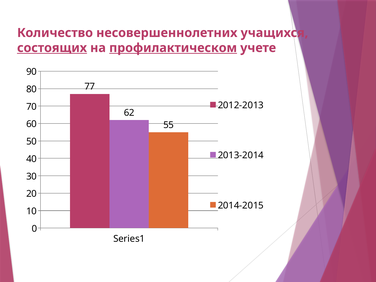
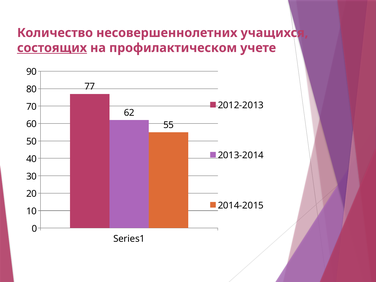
профилактическом underline: present -> none
